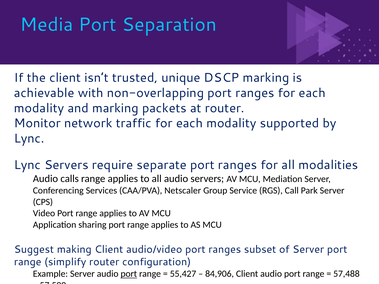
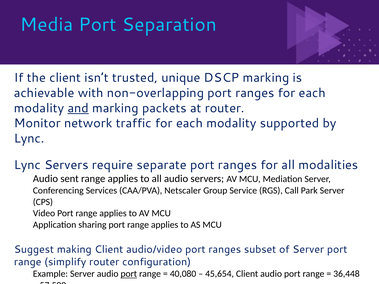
and underline: none -> present
calls: calls -> sent
55,427: 55,427 -> 40,080
84,906: 84,906 -> 45,654
57,488: 57,488 -> 36,448
